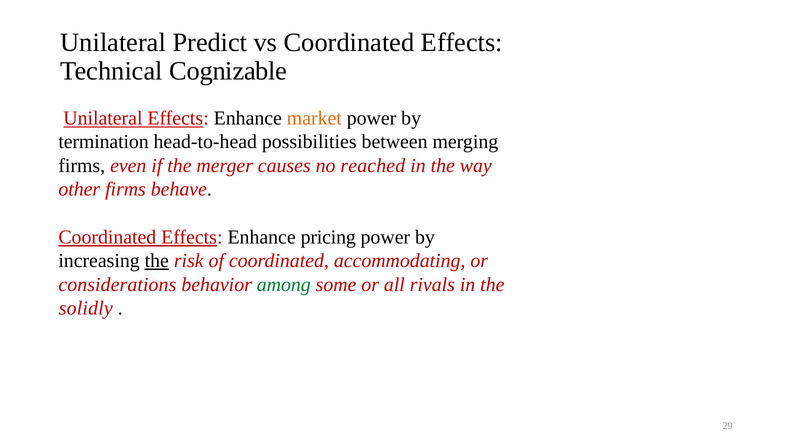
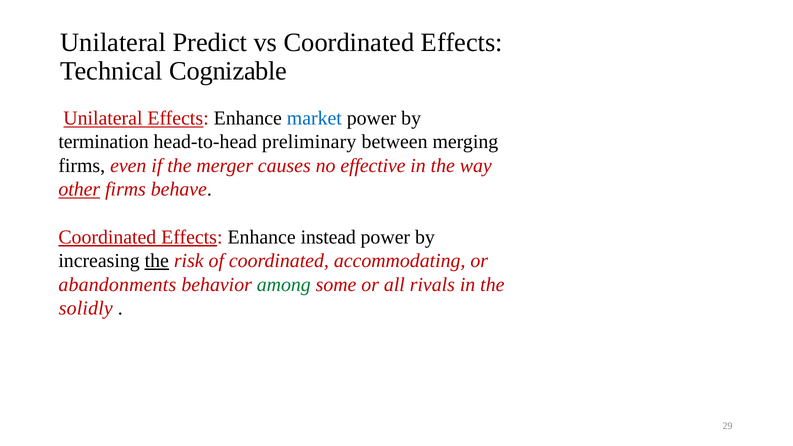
market colour: orange -> blue
possibilities: possibilities -> preliminary
reached: reached -> effective
other underline: none -> present
pricing: pricing -> instead
considerations: considerations -> abandonments
